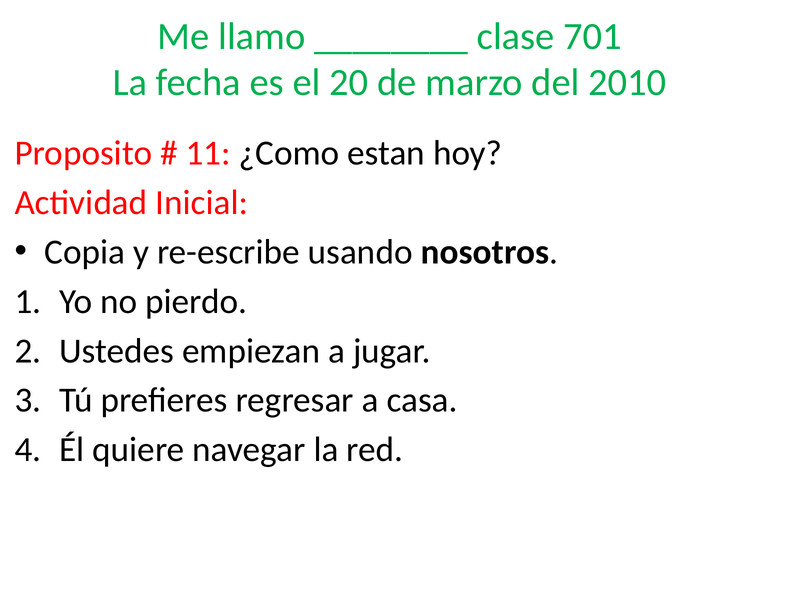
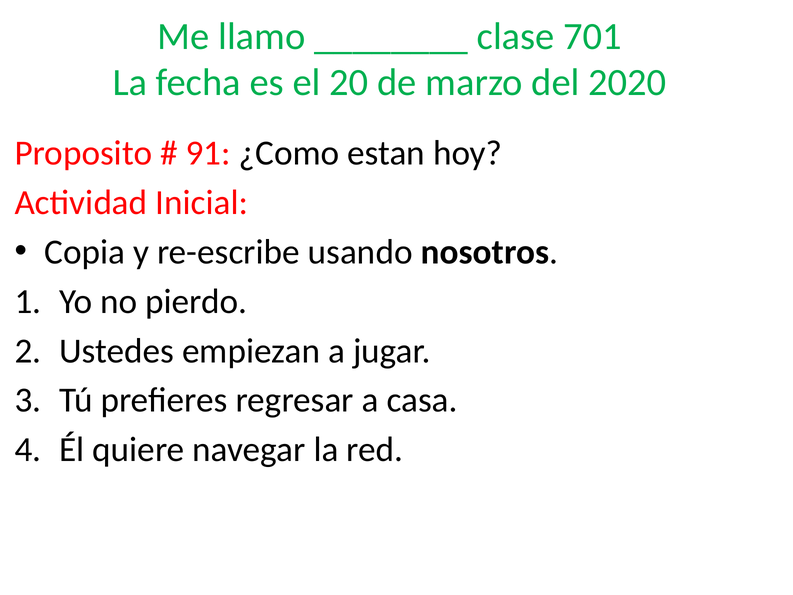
2010: 2010 -> 2020
11: 11 -> 91
